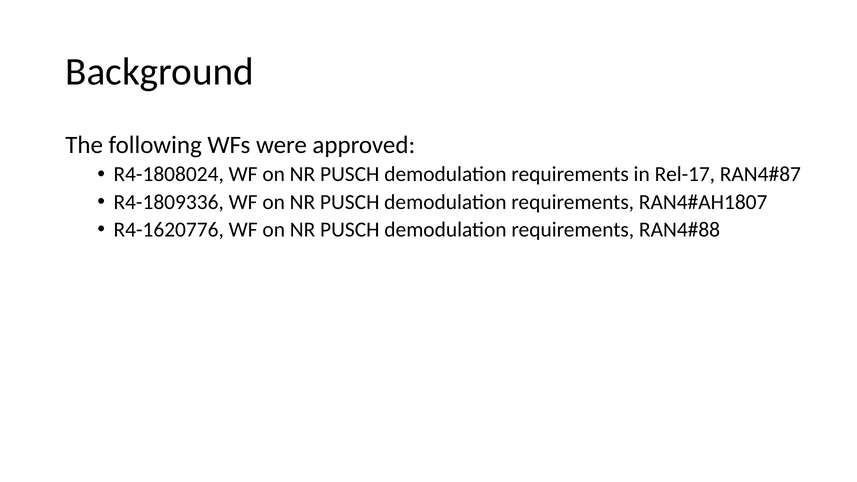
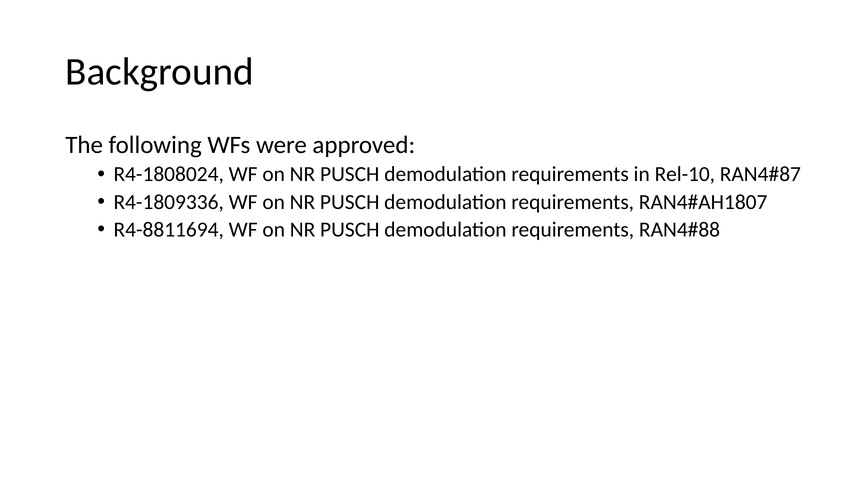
Rel-17: Rel-17 -> Rel-10
R4-1620776: R4-1620776 -> R4-8811694
